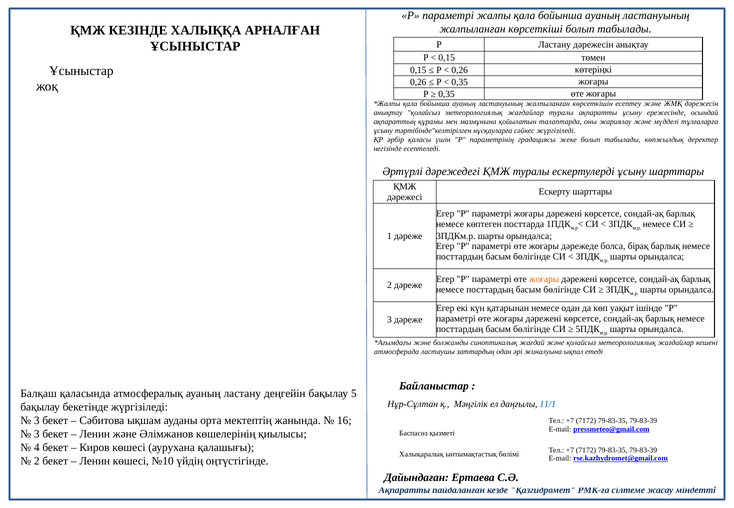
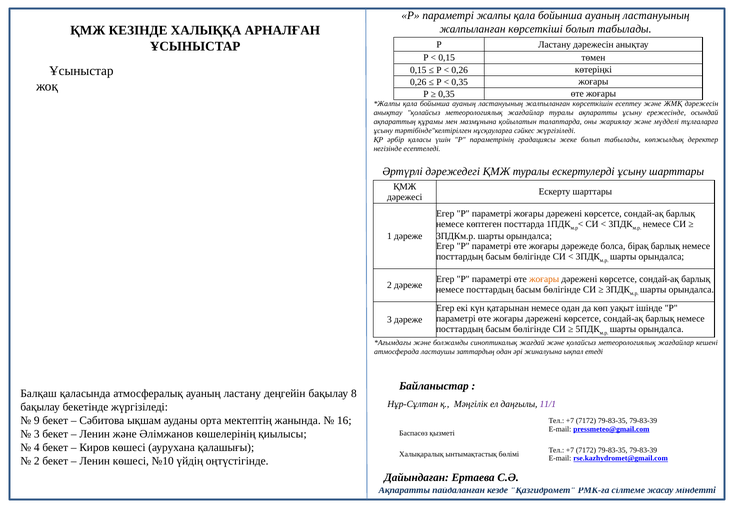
5: 5 -> 8
11/1 colour: blue -> purple
3 at (37, 421): 3 -> 9
